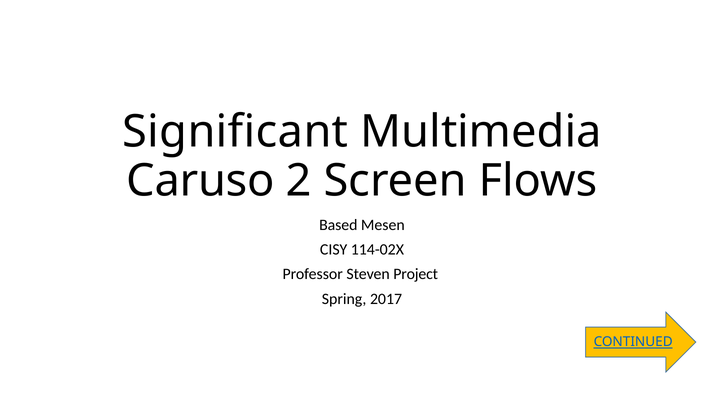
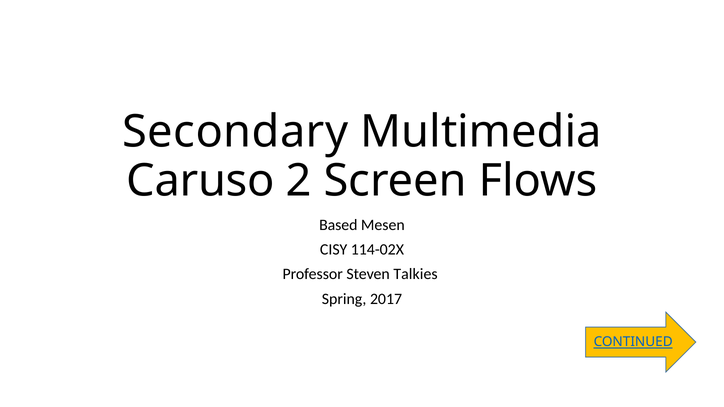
Significant: Significant -> Secondary
Project: Project -> Talkies
